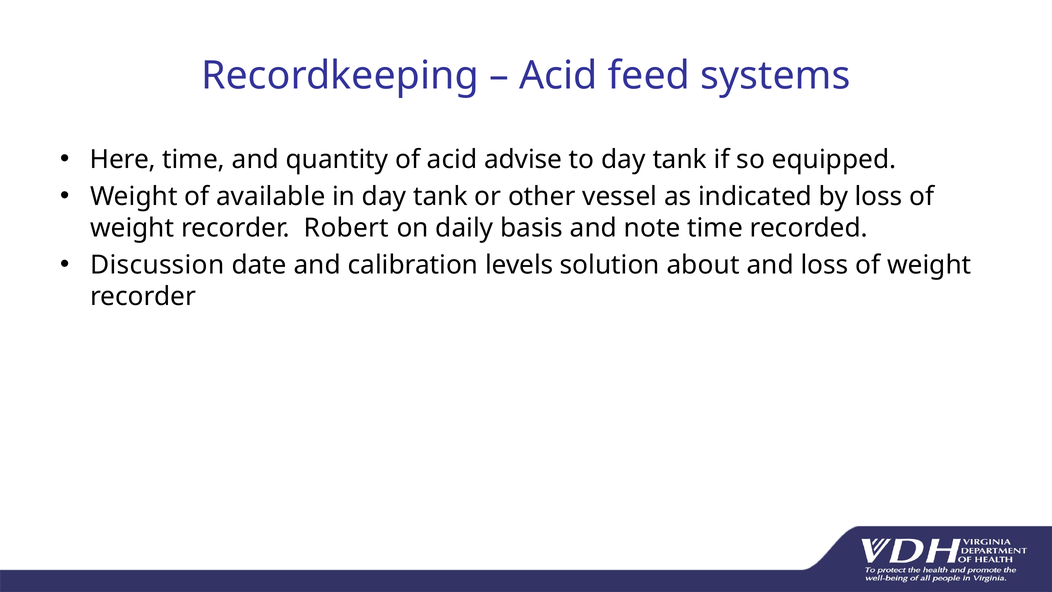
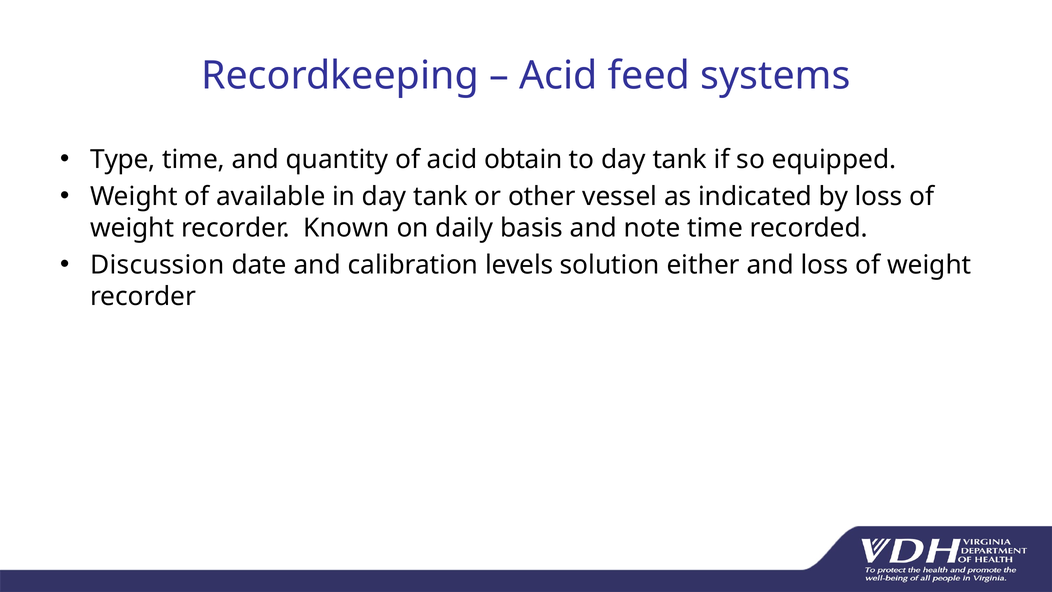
Here: Here -> Type
advise: advise -> obtain
Robert: Robert -> Known
about: about -> either
